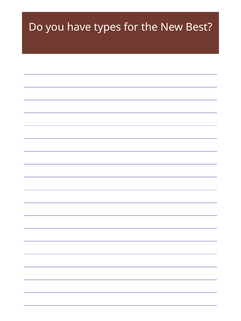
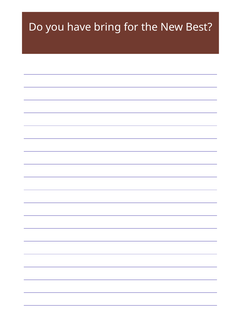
types: types -> bring
